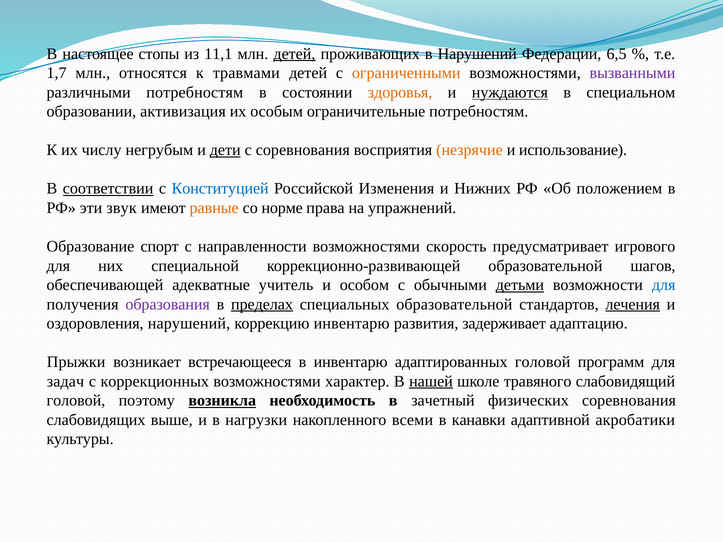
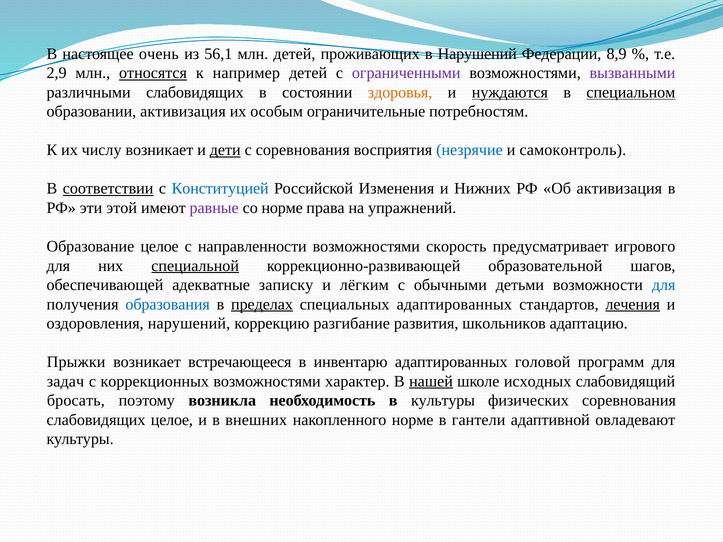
стопы: стопы -> очень
11,1: 11,1 -> 56,1
детей at (294, 54) underline: present -> none
6,5: 6,5 -> 8,9
1,7: 1,7 -> 2,9
относятся underline: none -> present
травмами: травмами -> например
ограниченными colour: orange -> purple
различными потребностям: потребностям -> слабовидящих
специальном underline: none -> present
числу негрубым: негрубым -> возникает
незрячие colour: orange -> blue
использование: использование -> самоконтроль
Об положением: положением -> активизация
звук: звук -> этой
равные colour: orange -> purple
Образование спорт: спорт -> целое
специальной underline: none -> present
учитель: учитель -> записку
особом: особом -> лёгким
детьми underline: present -> none
образования colour: purple -> blue
специальных образовательной: образовательной -> адаптированных
коррекцию инвентарю: инвентарю -> разгибание
задерживает: задерживает -> школьников
травяного: травяного -> исходных
головой at (76, 401): головой -> бросать
возникла underline: present -> none
в зачетный: зачетный -> культуры
слабовидящих выше: выше -> целое
нагрузки: нагрузки -> внешних
накопленного всеми: всеми -> норме
канавки: канавки -> гантели
акробатики: акробатики -> овладевают
